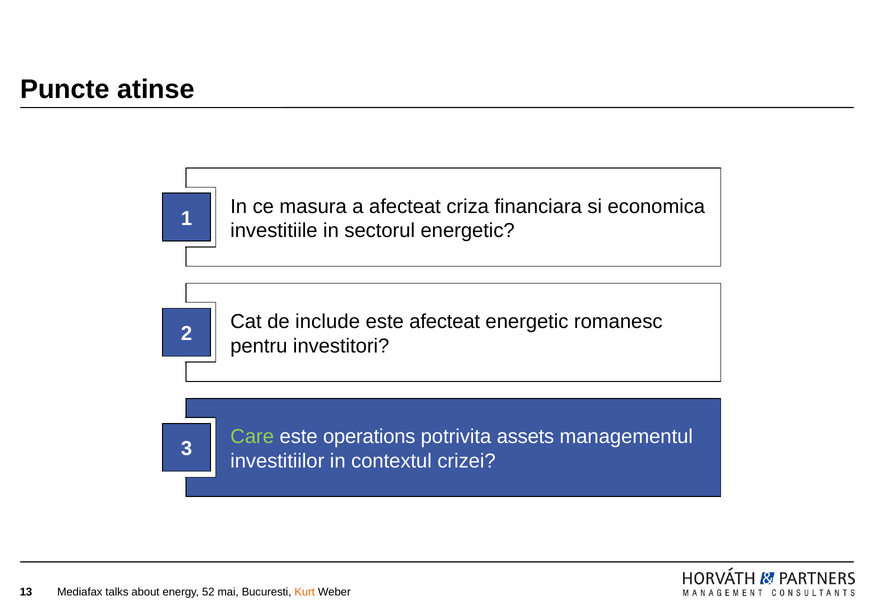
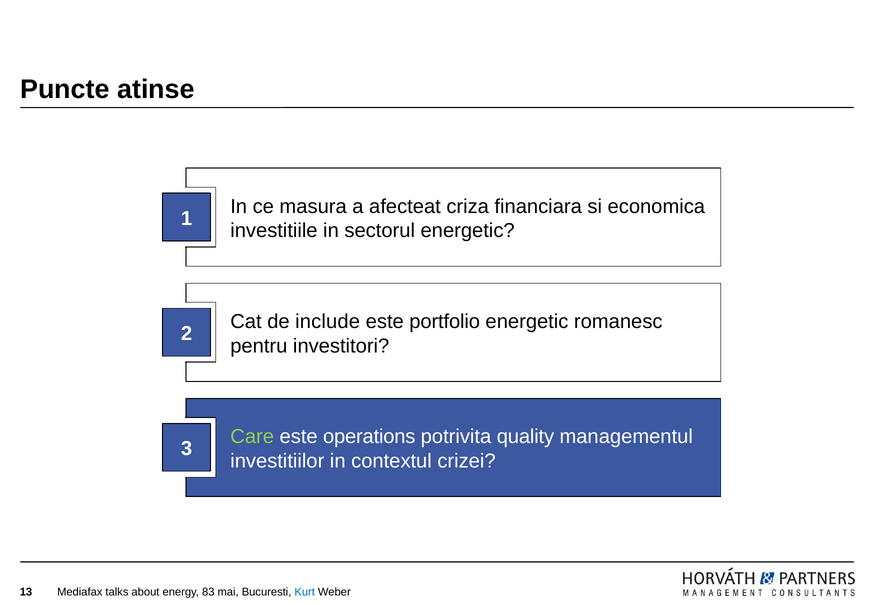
este afecteat: afecteat -> portfolio
assets: assets -> quality
52: 52 -> 83
Kurt colour: orange -> blue
